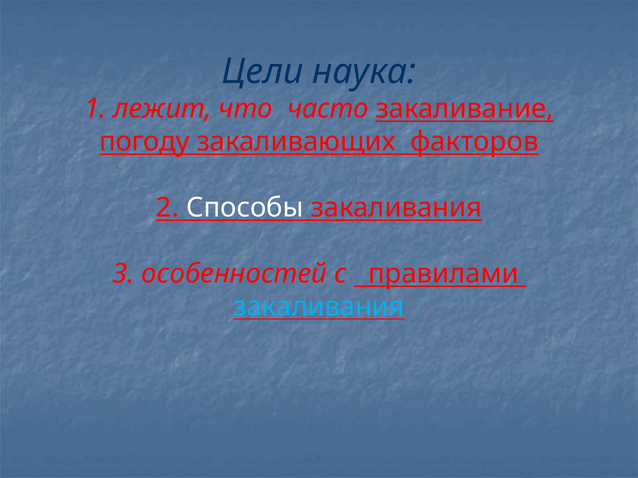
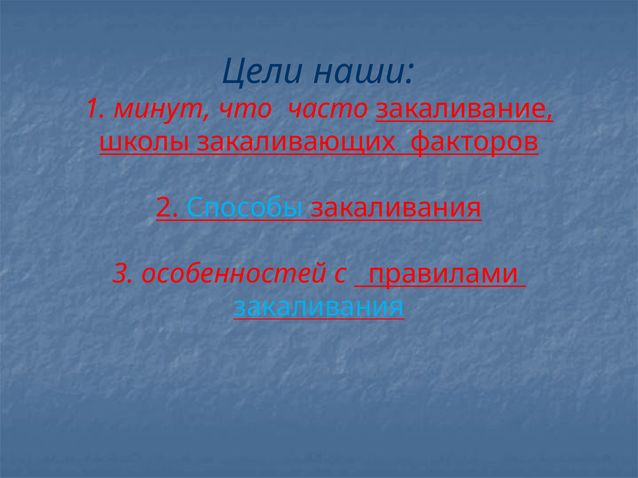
наука: наука -> наши
лежит: лежит -> минут
погоду: погоду -> школы
Способы colour: white -> light blue
